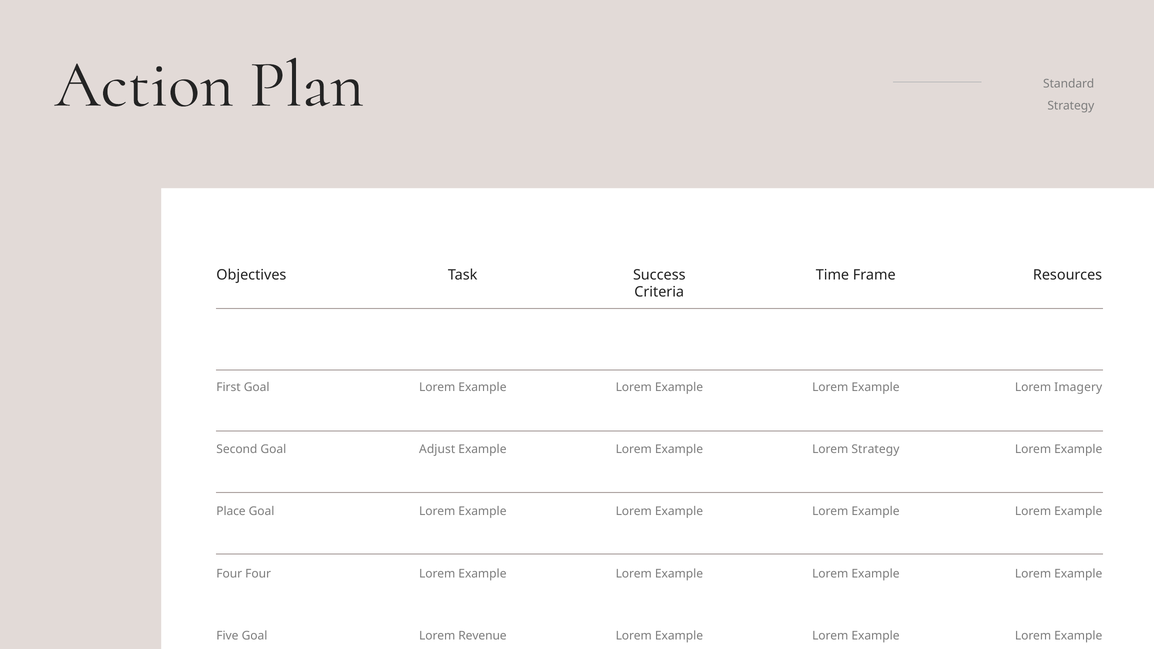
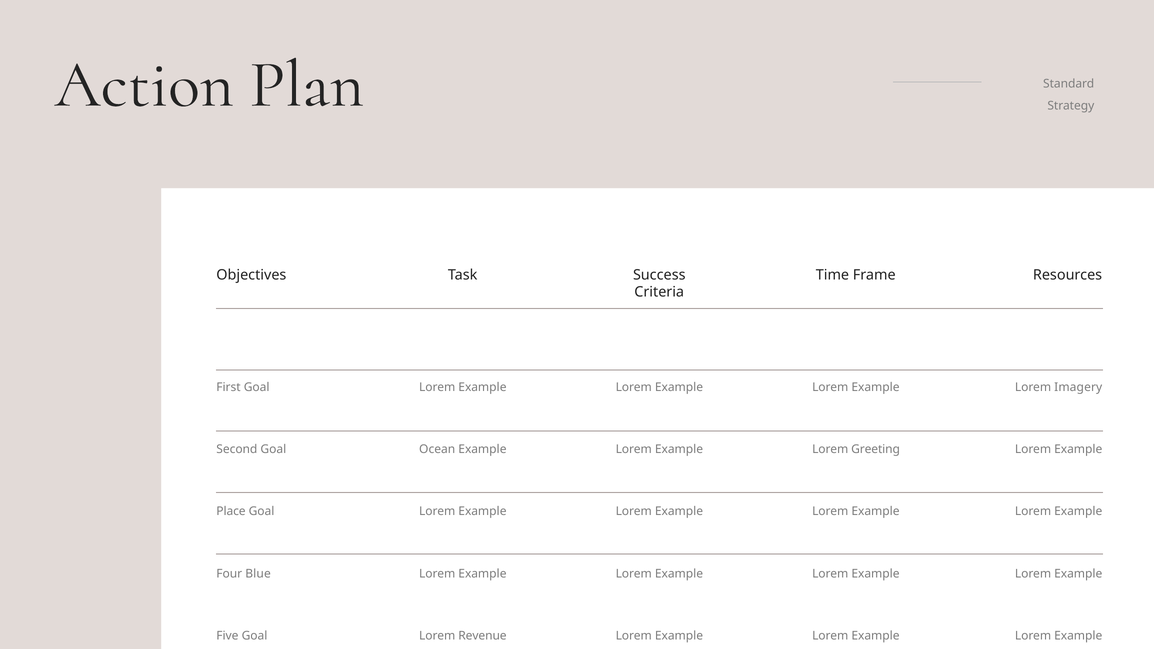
Adjust: Adjust -> Ocean
Lorem Strategy: Strategy -> Greeting
Four Four: Four -> Blue
